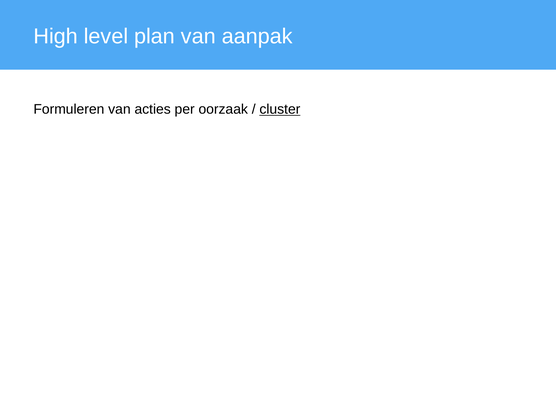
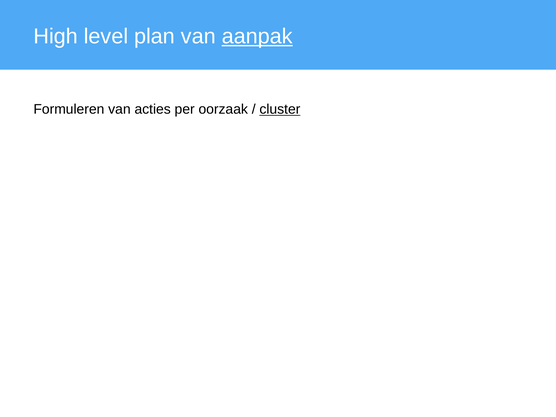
aanpak underline: none -> present
